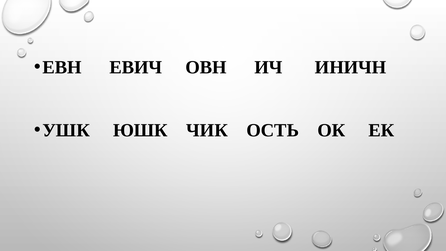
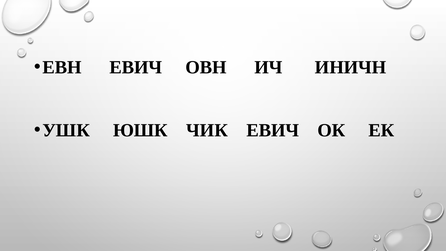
ЧИК ОСТЬ: ОСТЬ -> ЕВИЧ
